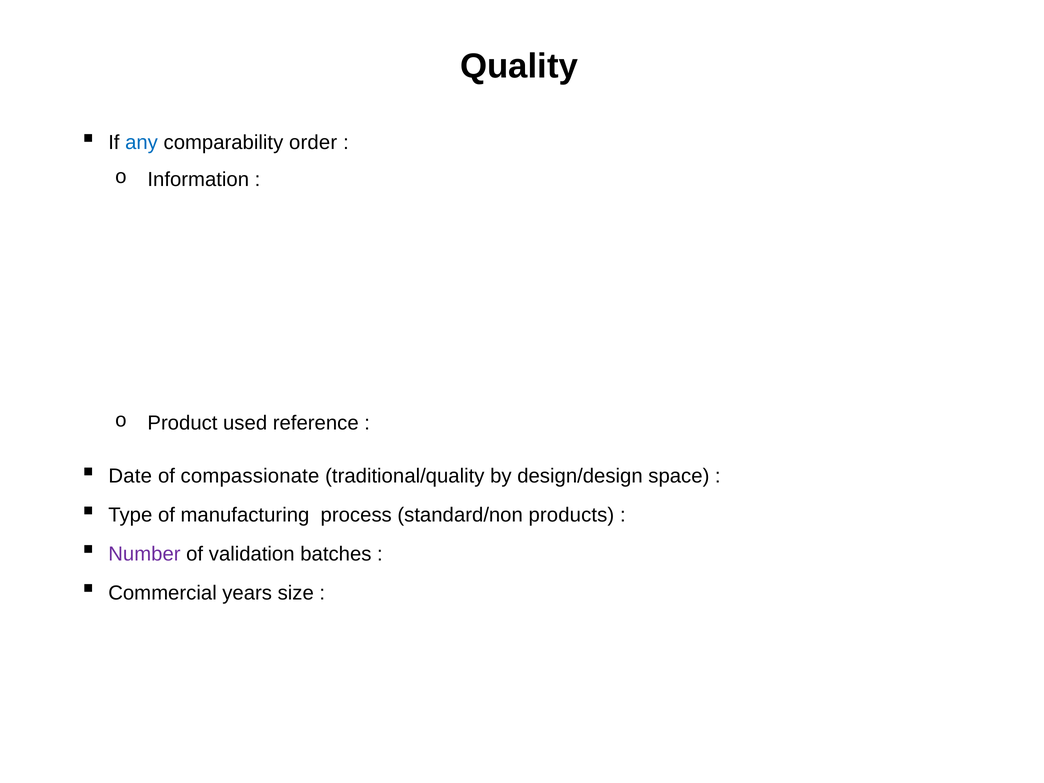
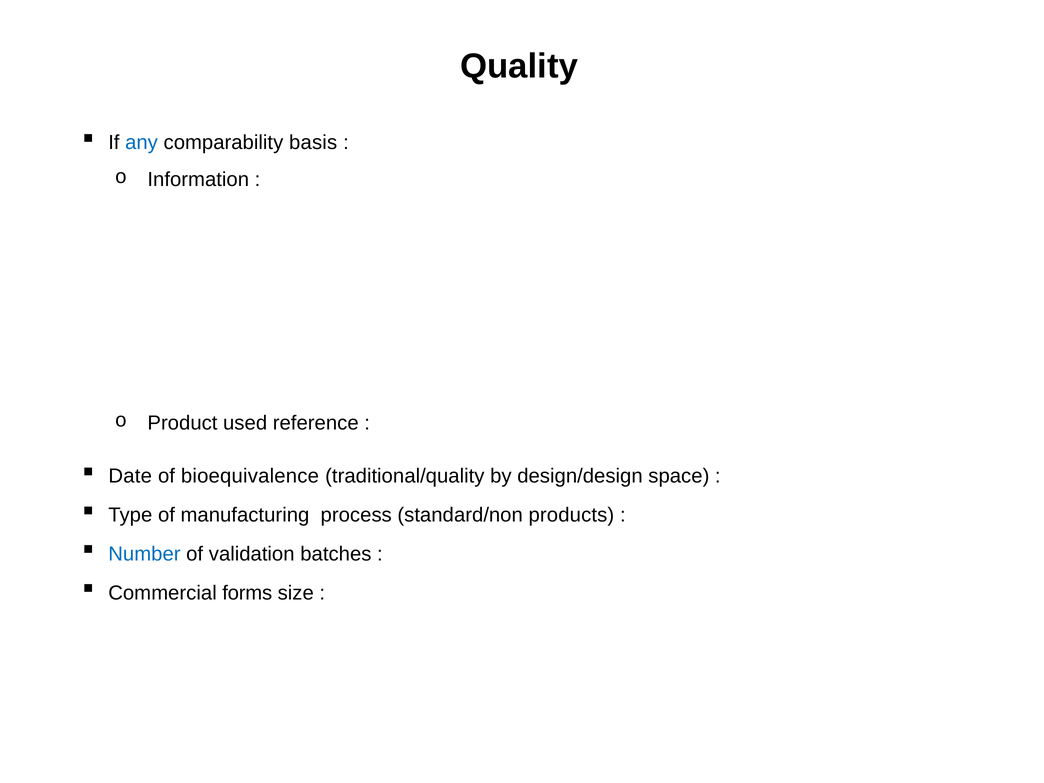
order: order -> basis
compassionate: compassionate -> bioequivalence
Number colour: purple -> blue
years: years -> forms
